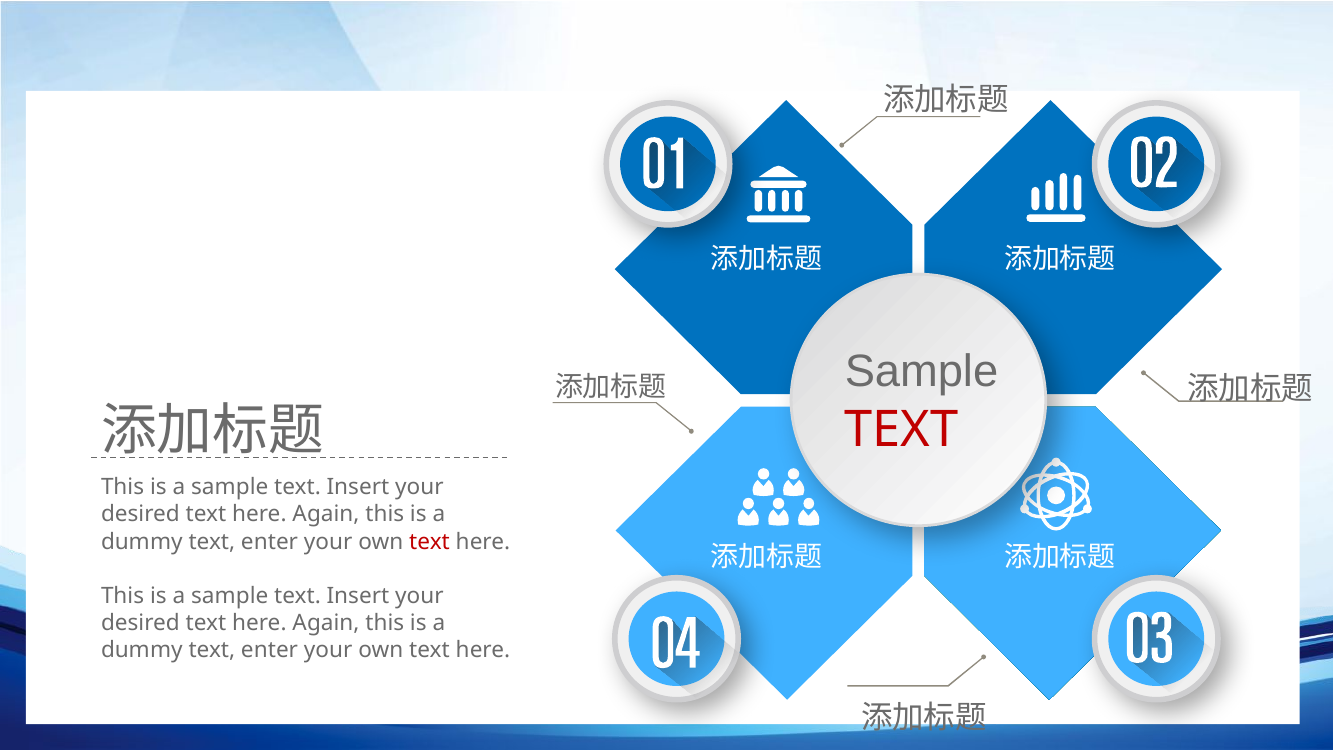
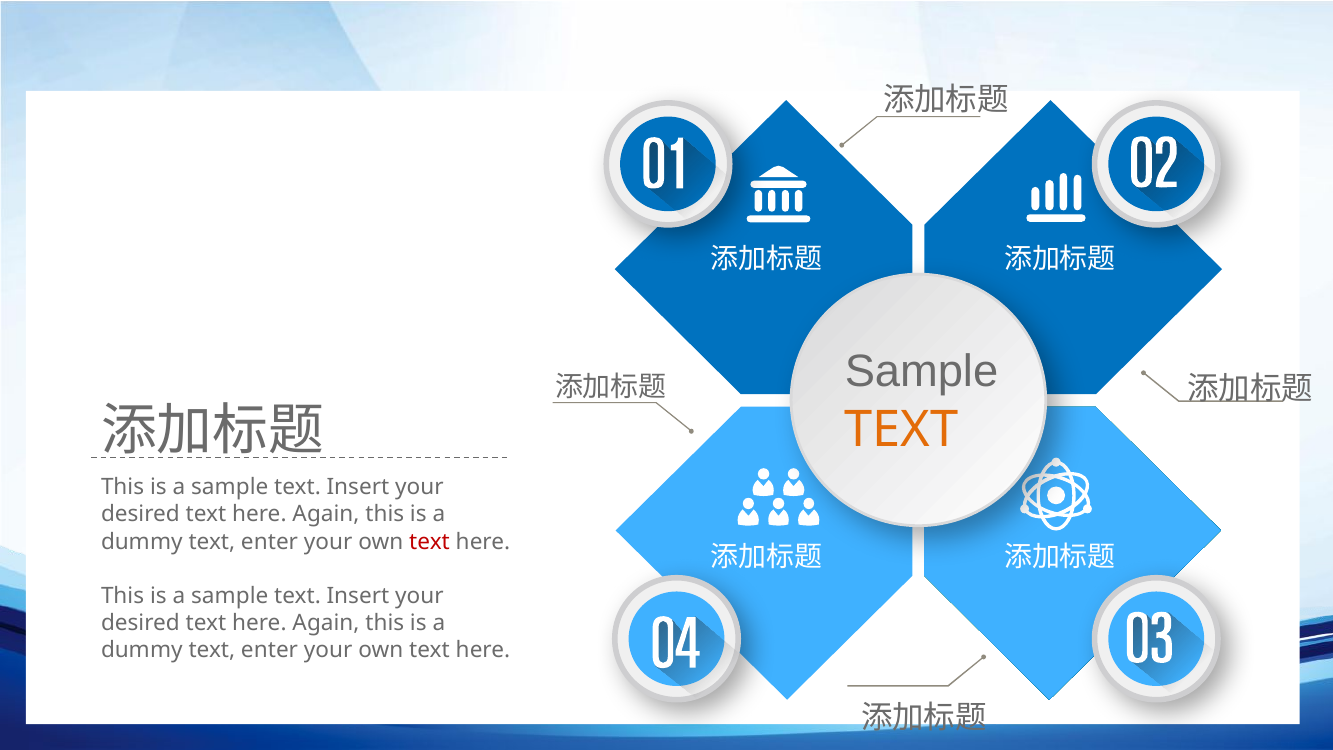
TEXT at (902, 429) colour: red -> orange
